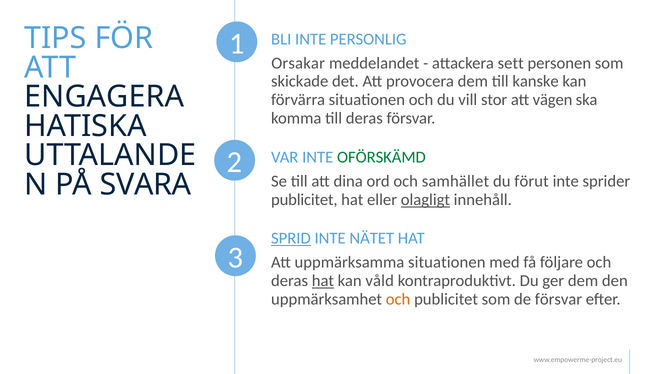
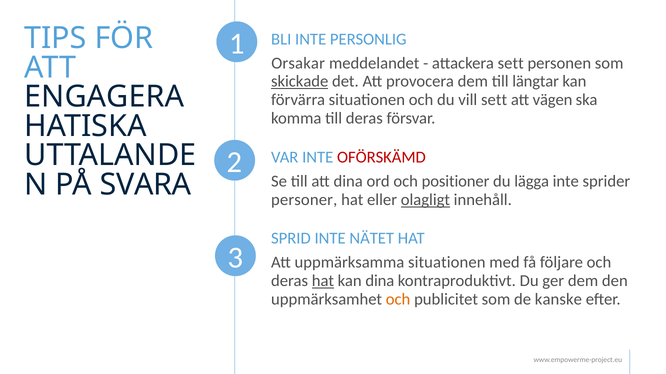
skickade underline: none -> present
kanske: kanske -> längtar
vill stor: stor -> sett
OFÖRSKÄMD colour: green -> red
samhället: samhället -> positioner
förut: förut -> lägga
publicitet at (304, 200): publicitet -> personer
SPRID underline: present -> none
kan våld: våld -> dina
de försvar: försvar -> kanske
